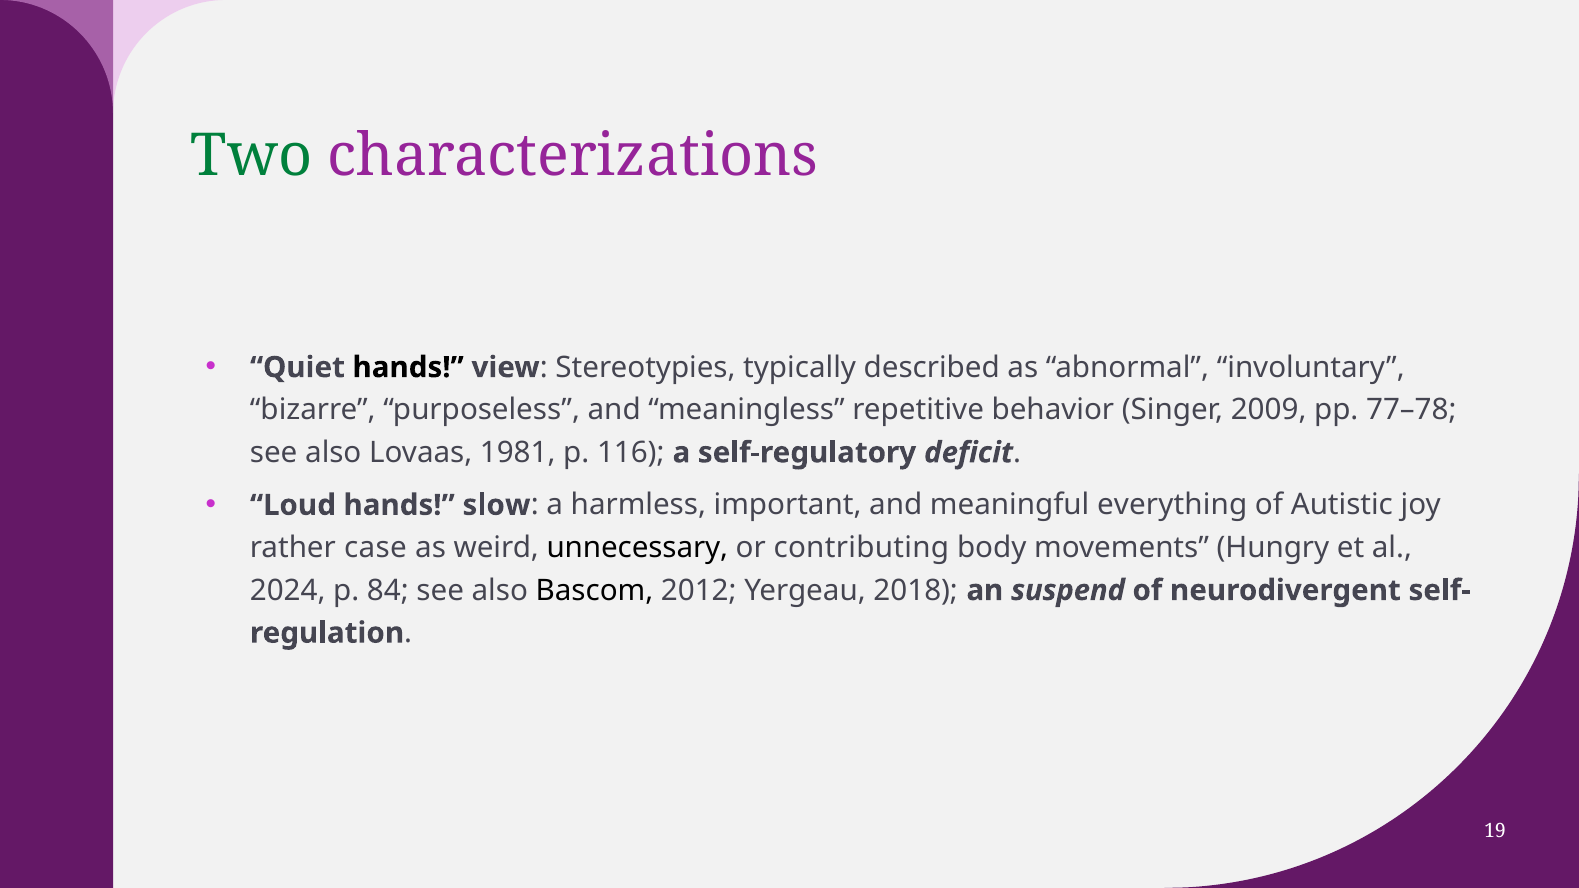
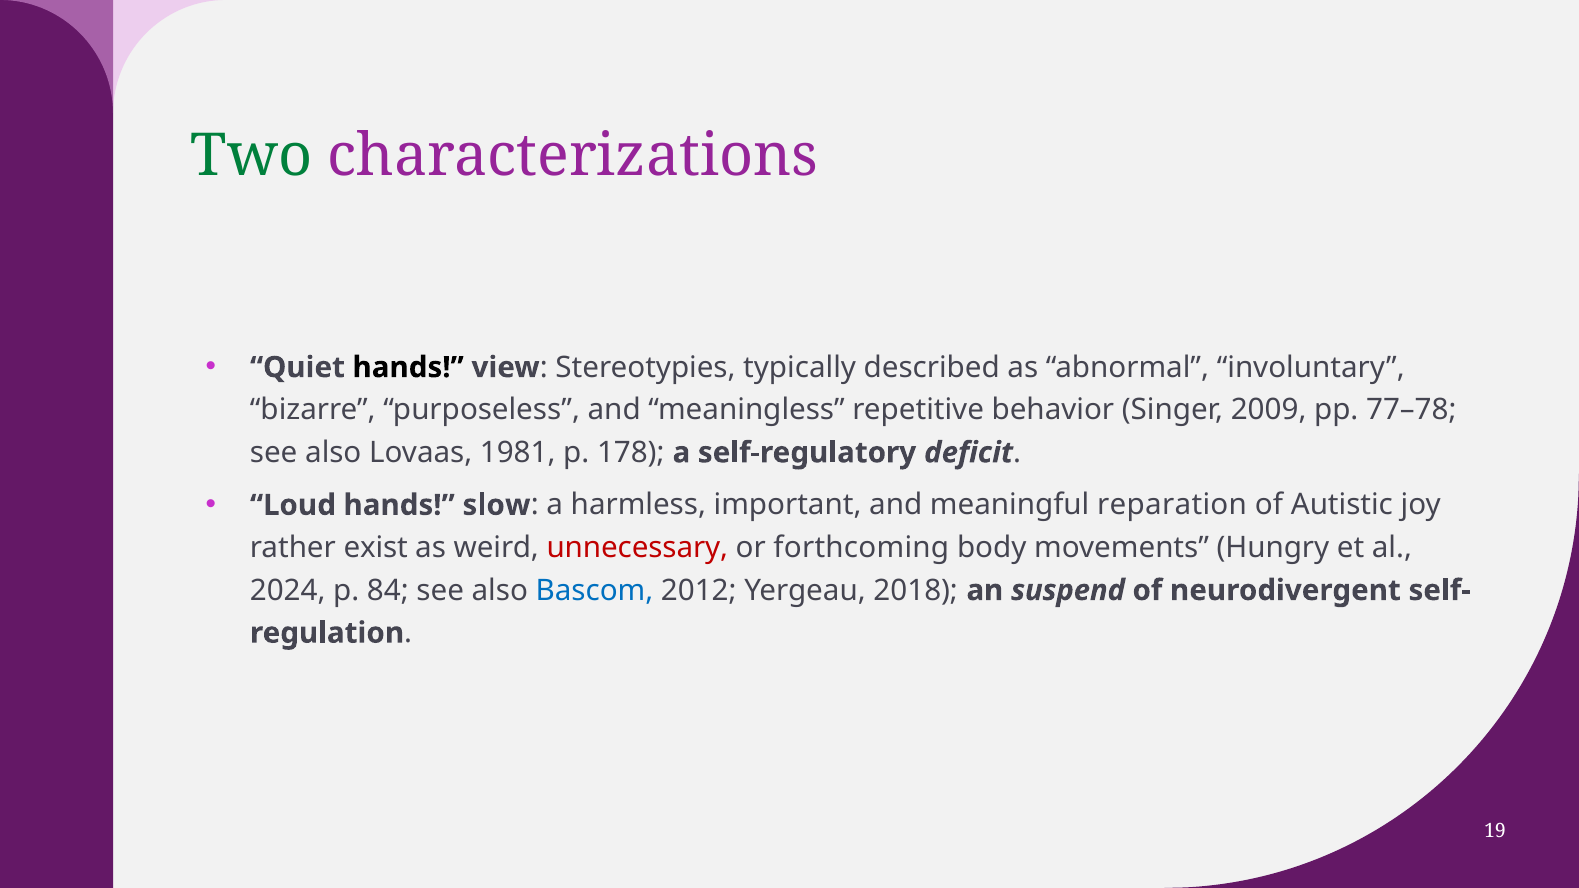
116: 116 -> 178
everything: everything -> reparation
case: case -> exist
unnecessary colour: black -> red
contributing: contributing -> forthcoming
Bascom colour: black -> blue
